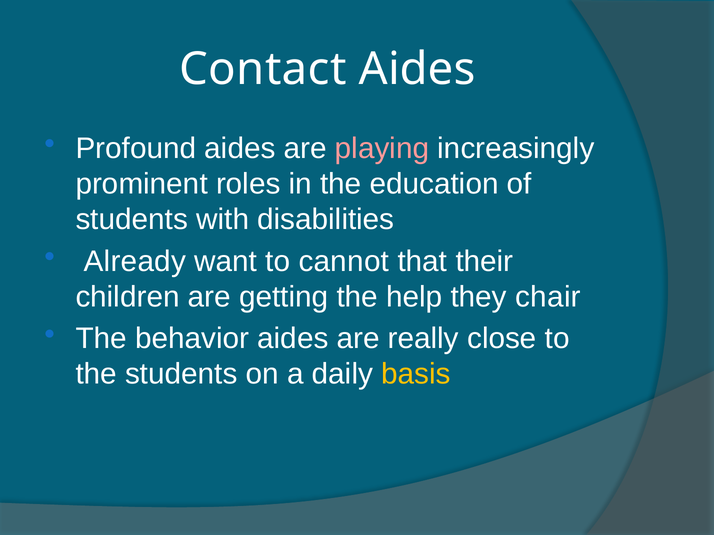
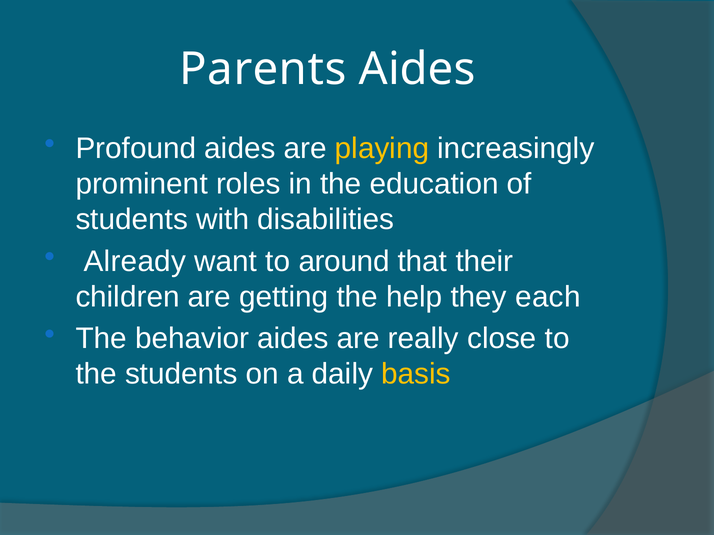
Contact: Contact -> Parents
playing colour: pink -> yellow
cannot: cannot -> around
chair: chair -> each
